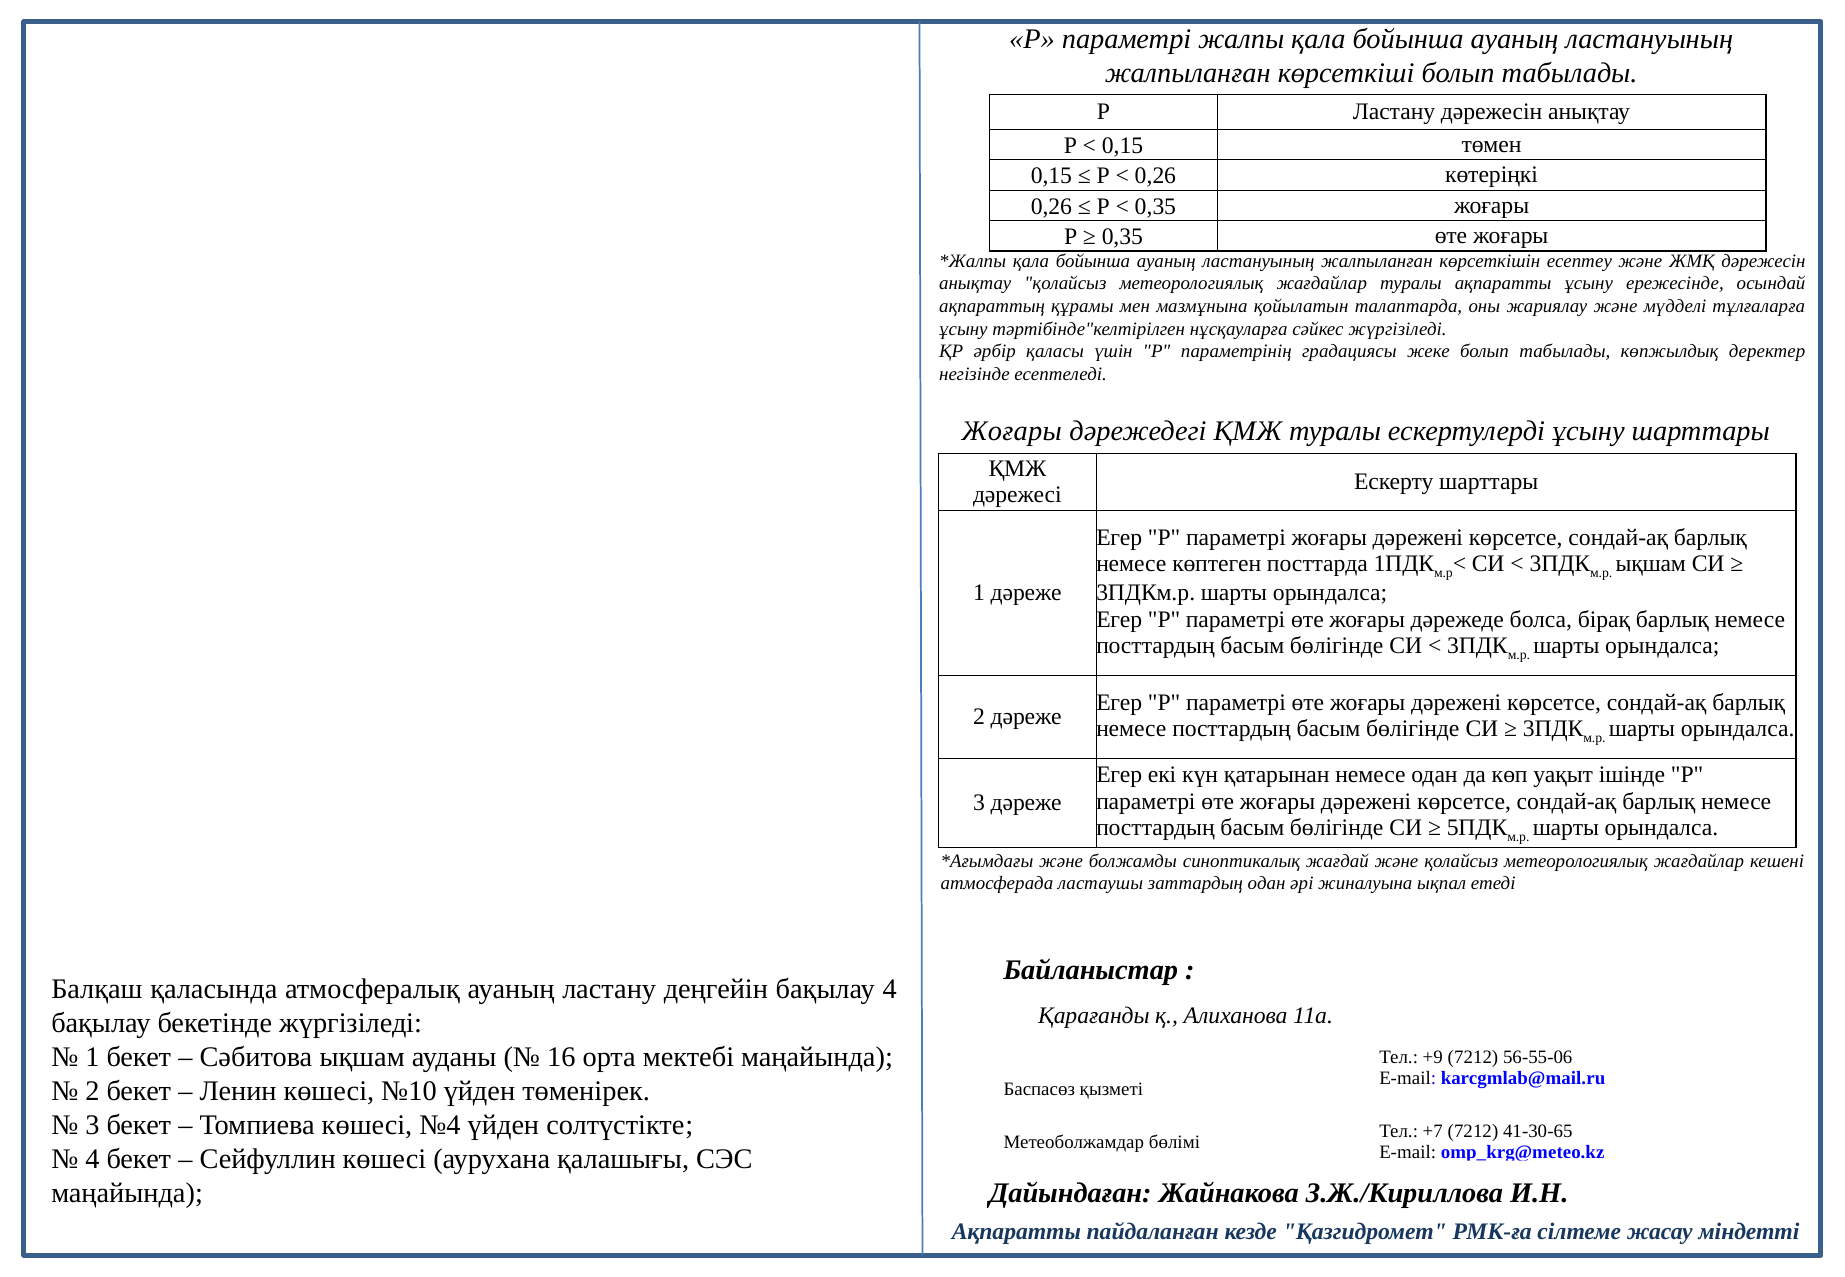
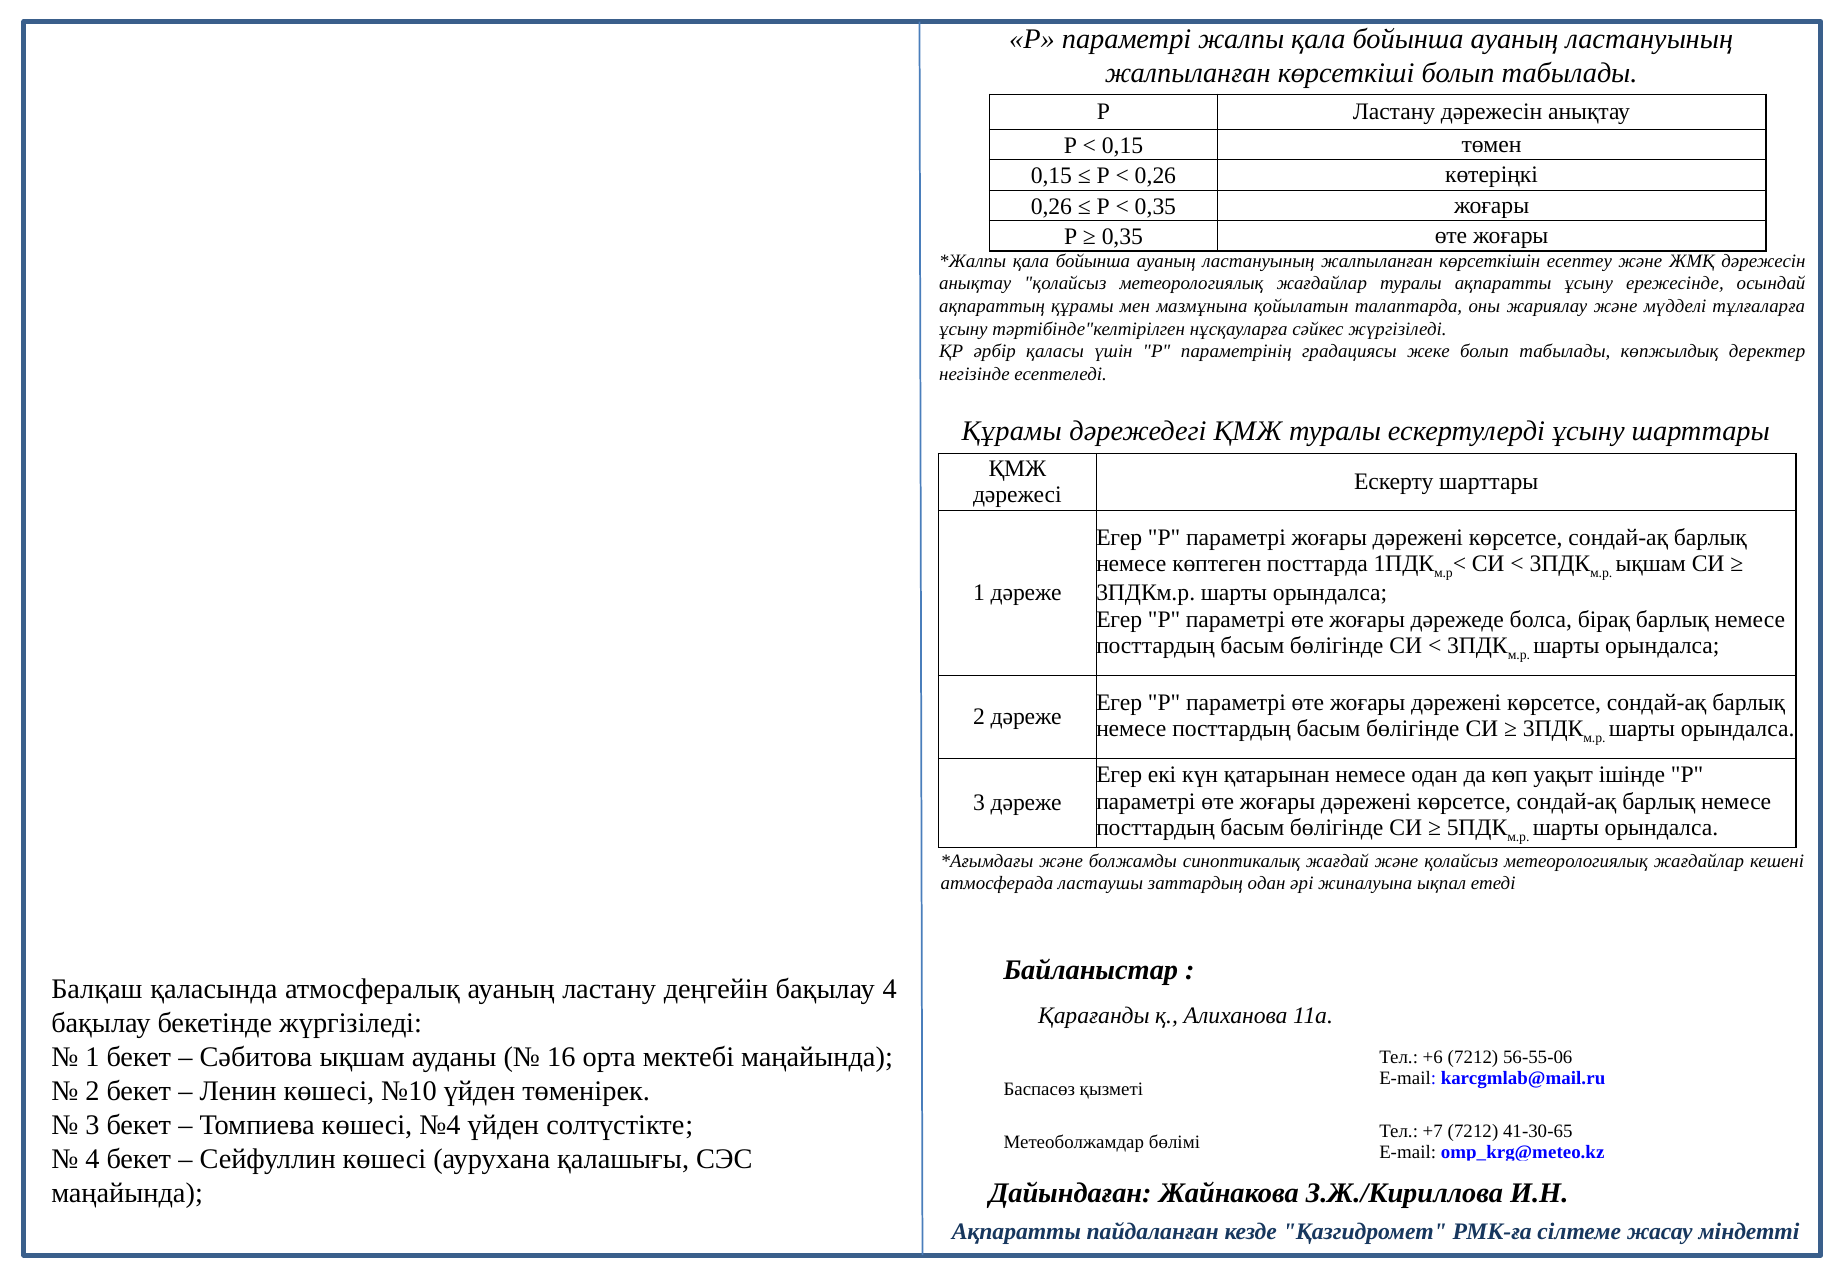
Жоғары at (1012, 431): Жоғары -> Құрамы
+9: +9 -> +6
